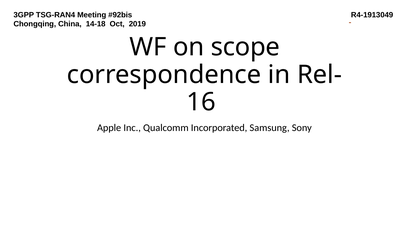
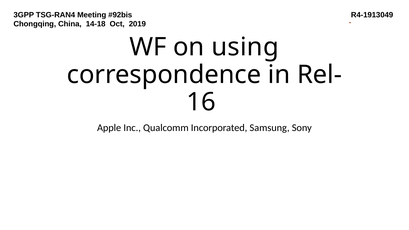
scope: scope -> using
